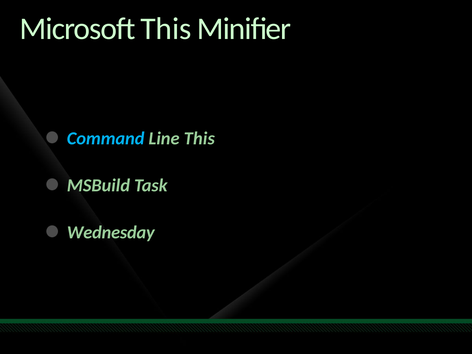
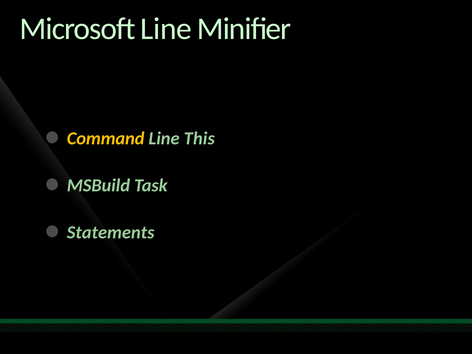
Microsoft This: This -> Line
Command colour: light blue -> yellow
Wednesday: Wednesday -> Statements
